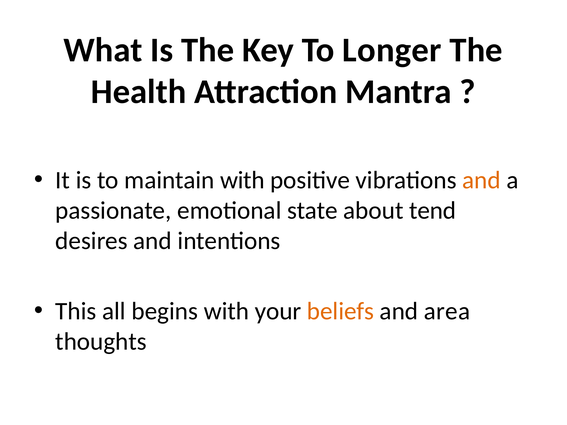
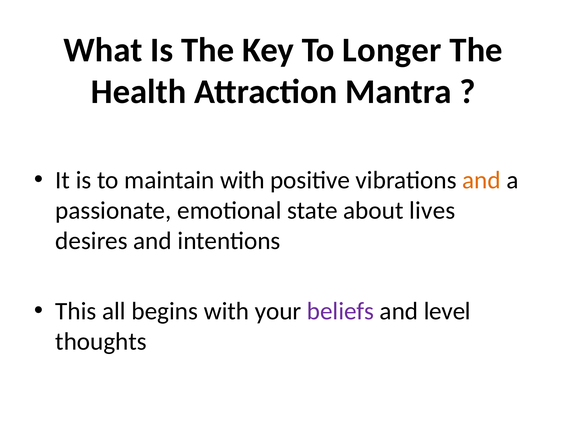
tend: tend -> lives
beliefs colour: orange -> purple
area: area -> level
